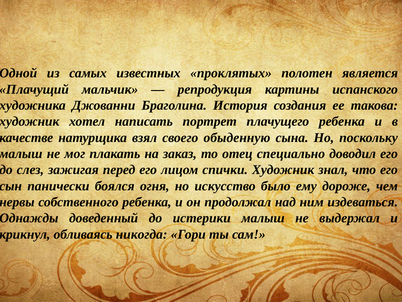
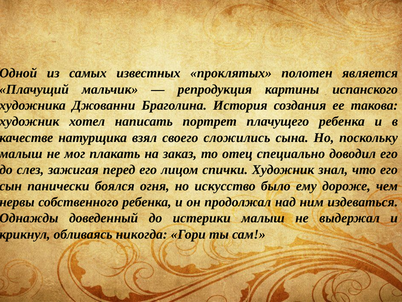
обыденную: обыденную -> сложились
